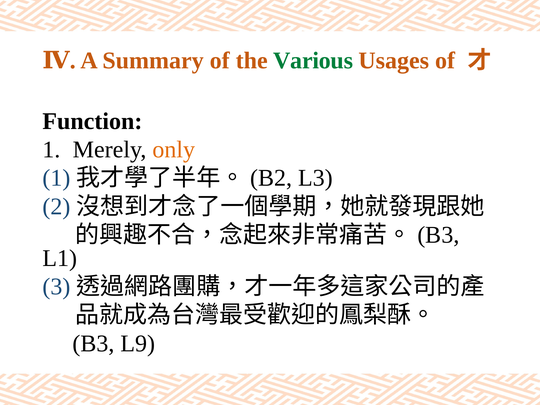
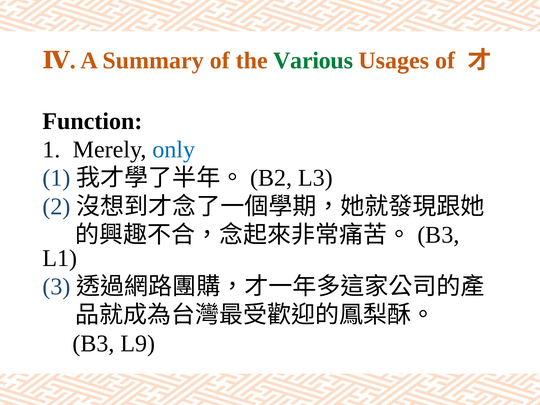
only colour: orange -> blue
